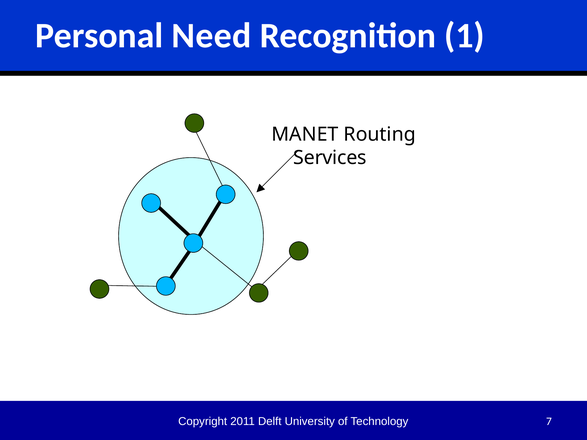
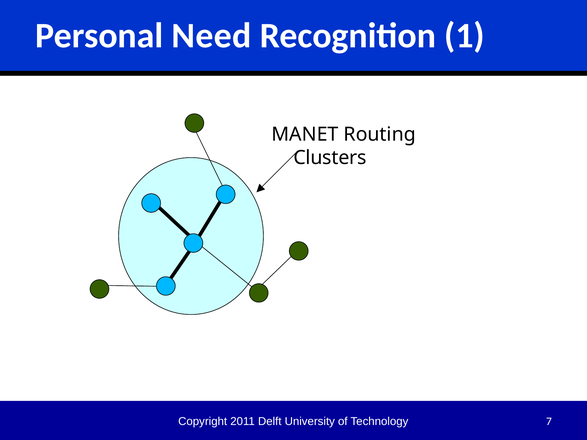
Services: Services -> Clusters
